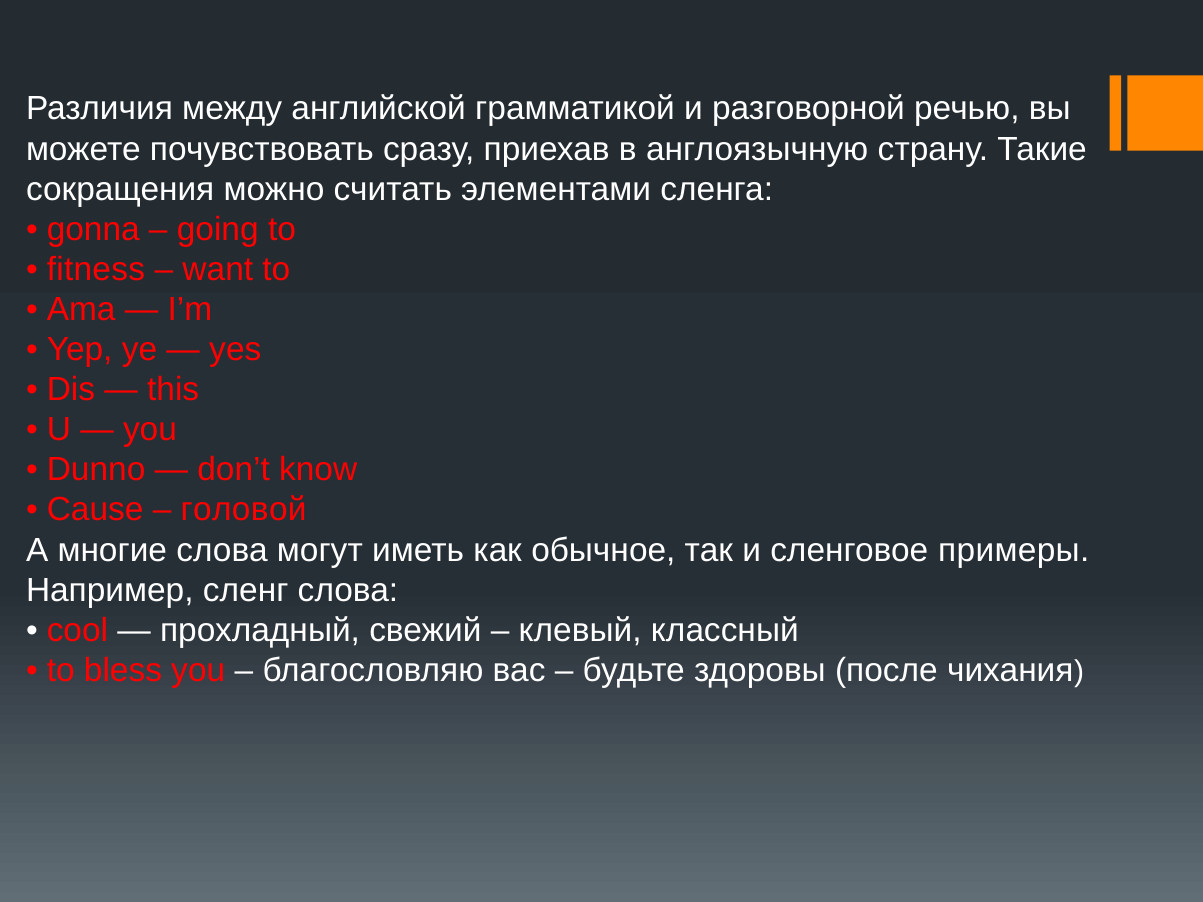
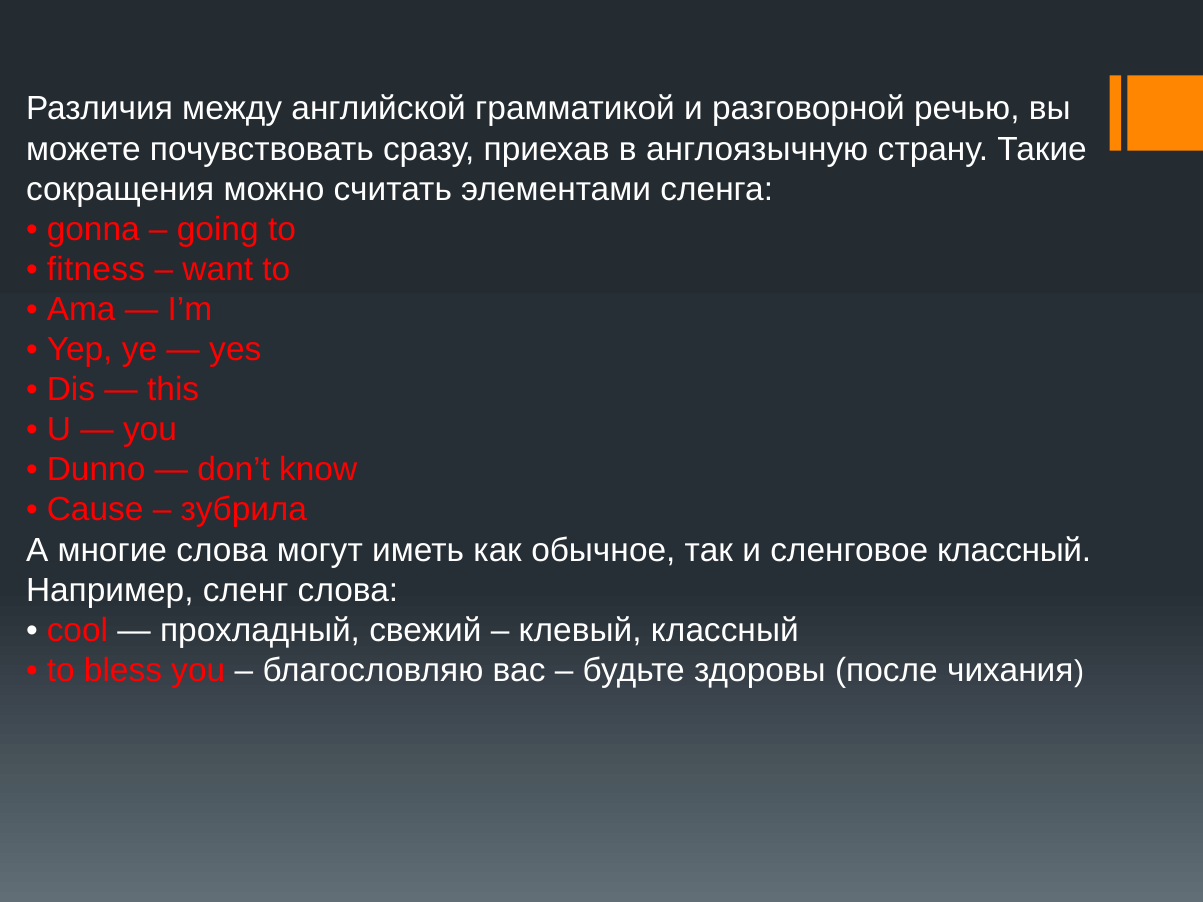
головой: головой -> зубрила
сленговое примеры: примеры -> классный
